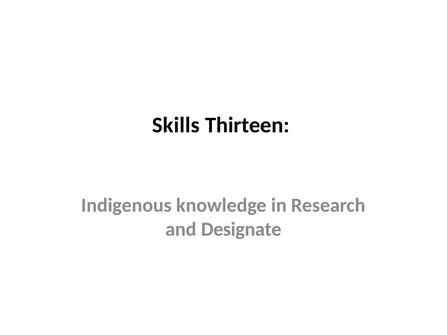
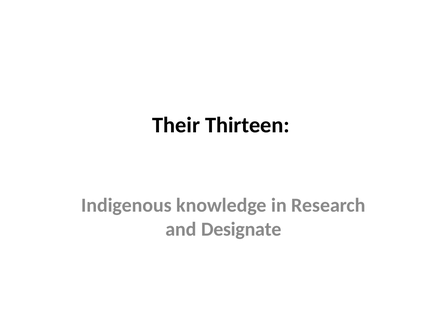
Skills: Skills -> Their
